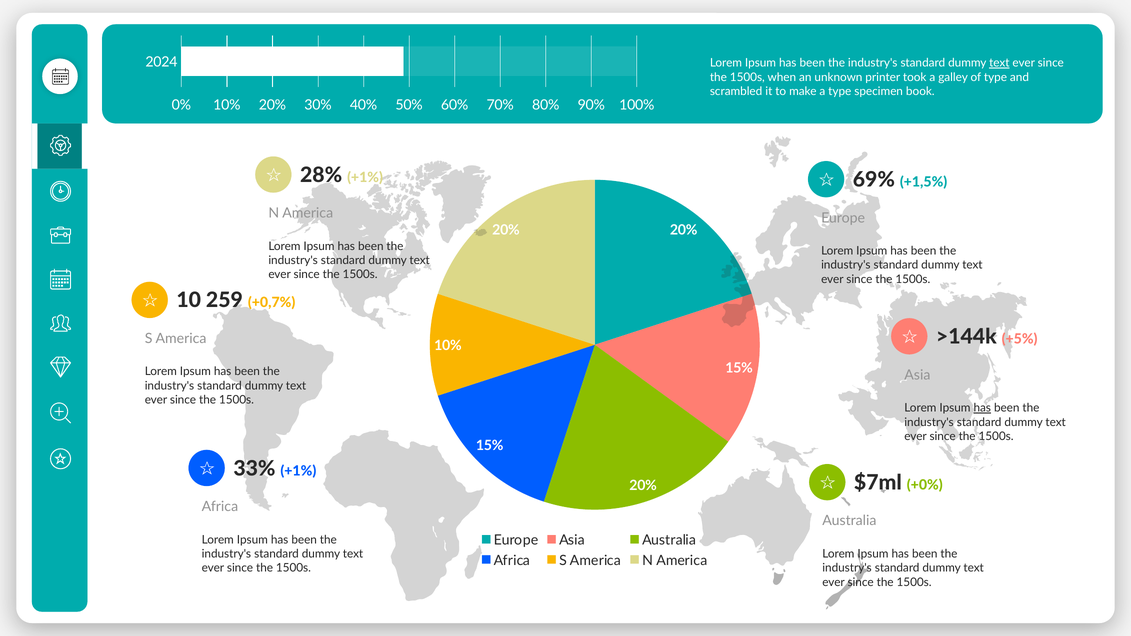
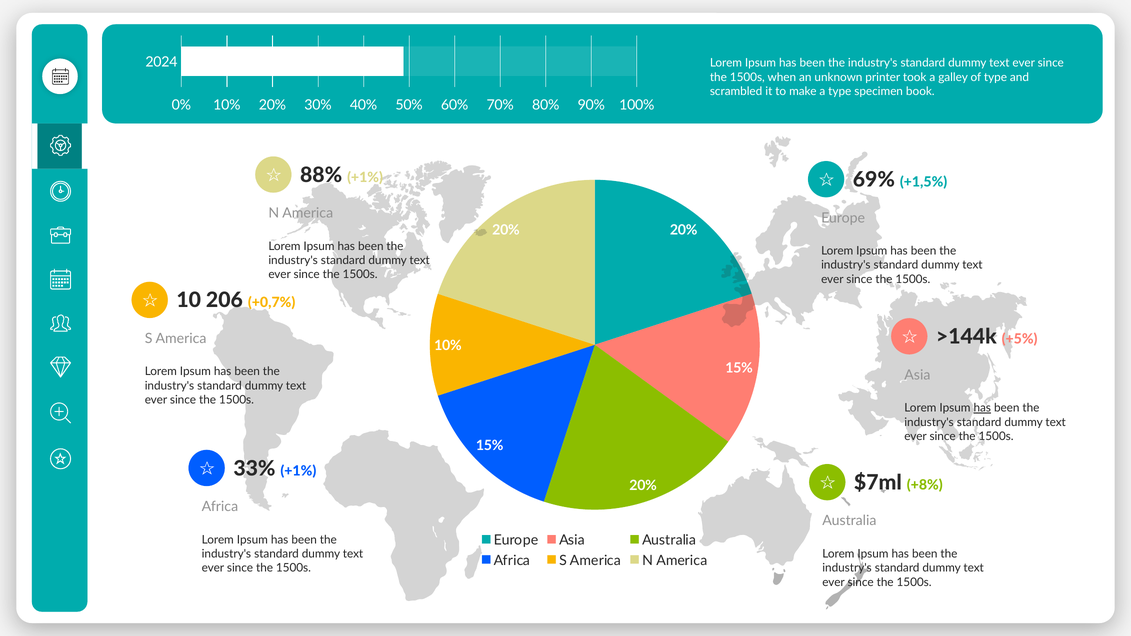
text at (999, 63) underline: present -> none
28%: 28% -> 88%
259: 259 -> 206
+0%: +0% -> +8%
